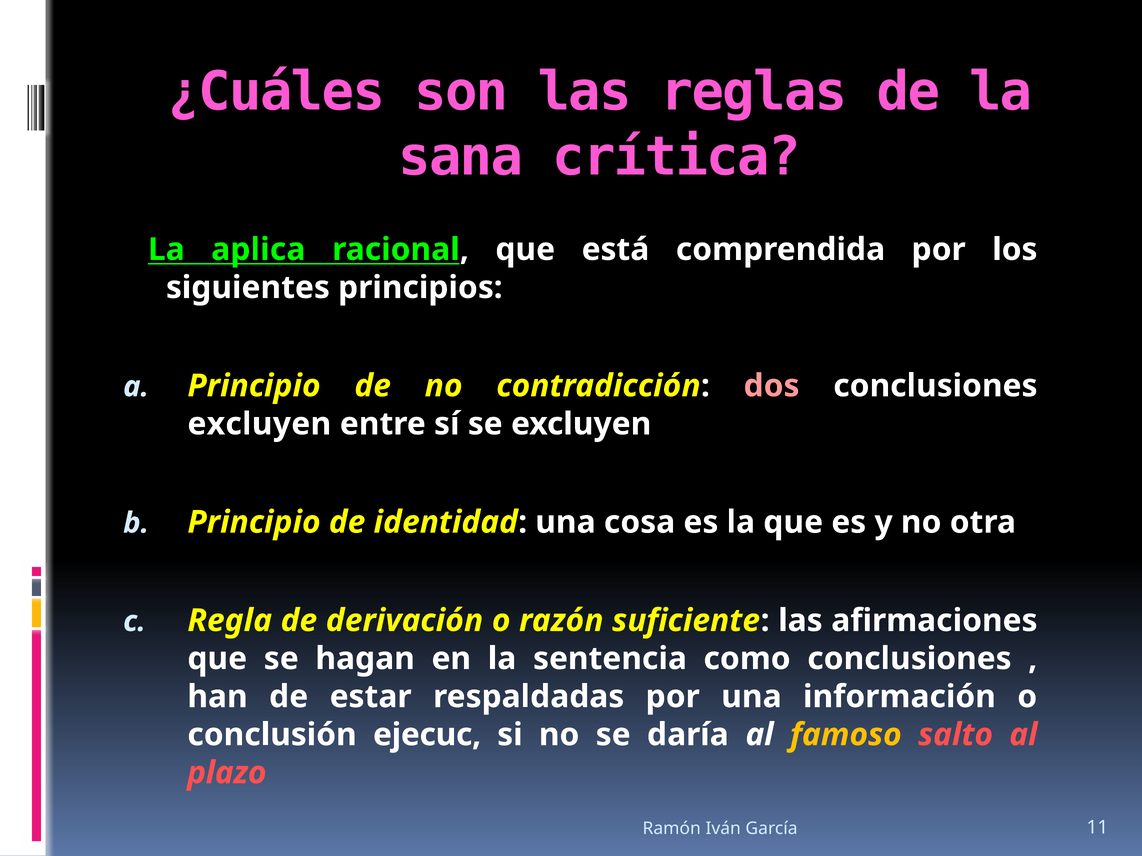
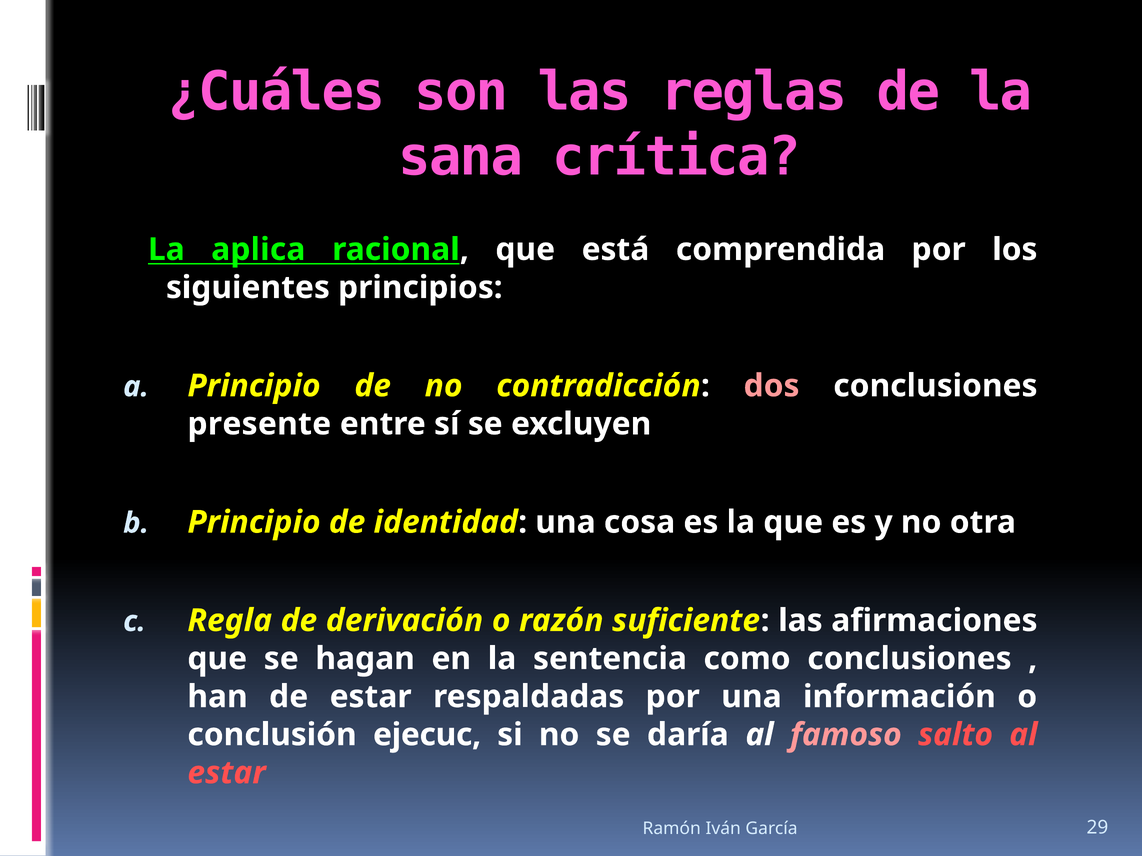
excluyen at (259, 424): excluyen -> presente
famoso colour: yellow -> pink
plazo at (227, 773): plazo -> estar
11: 11 -> 29
